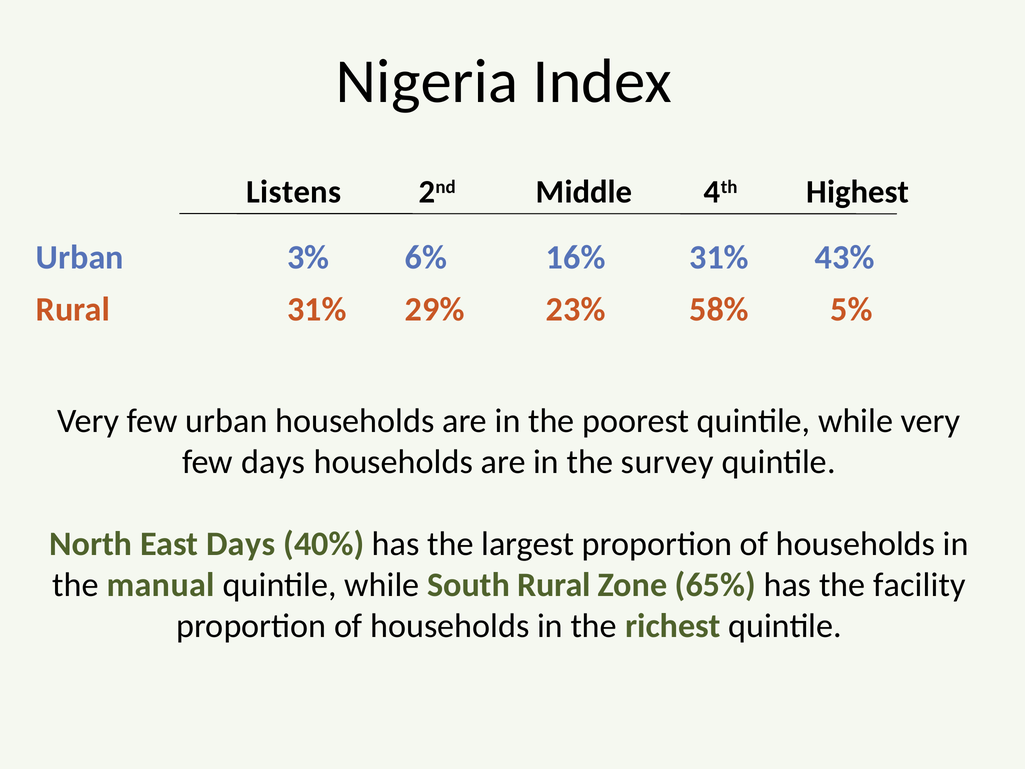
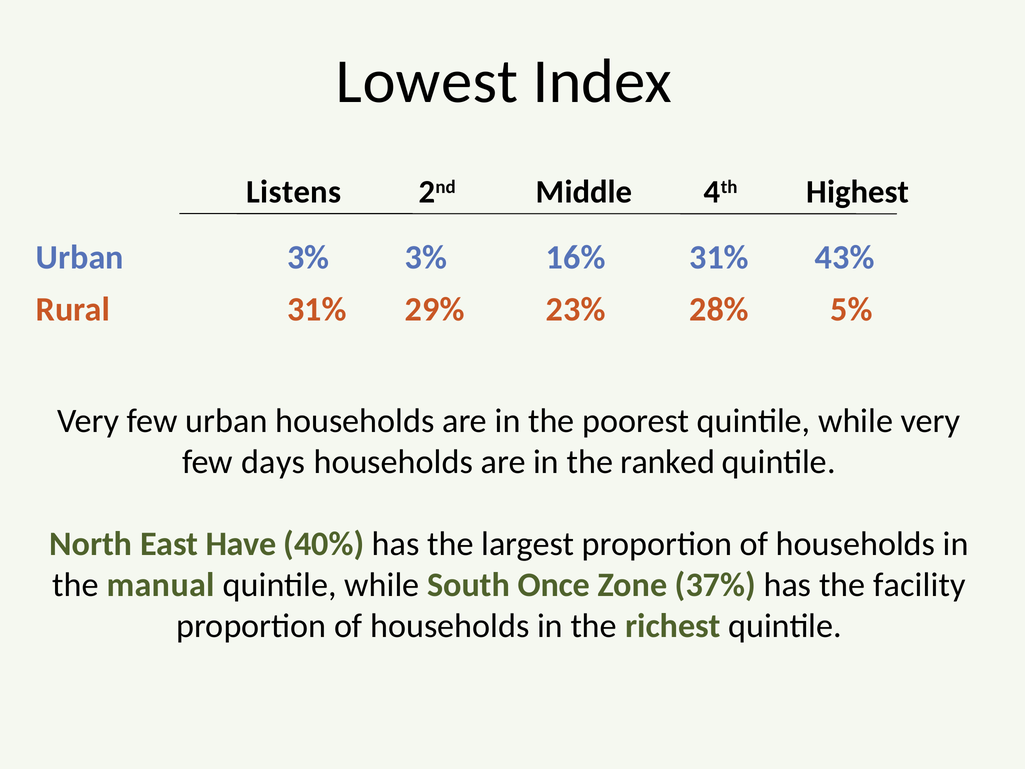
Nigeria: Nigeria -> Lowest
3% 6%: 6% -> 3%
58%: 58% -> 28%
survey: survey -> ranked
East Days: Days -> Have
South Rural: Rural -> Once
65%: 65% -> 37%
